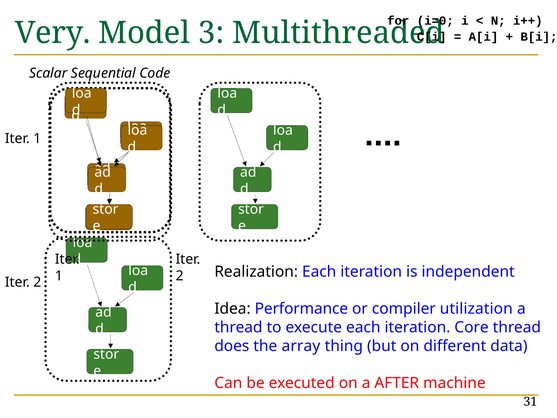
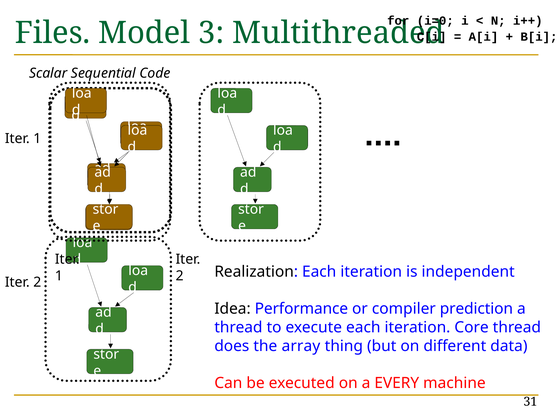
Very: Very -> Files
utilization: utilization -> prediction
AFTER: AFTER -> EVERY
